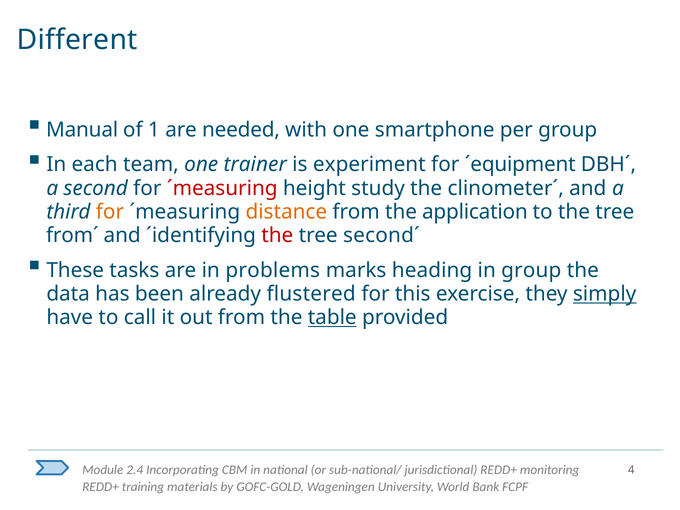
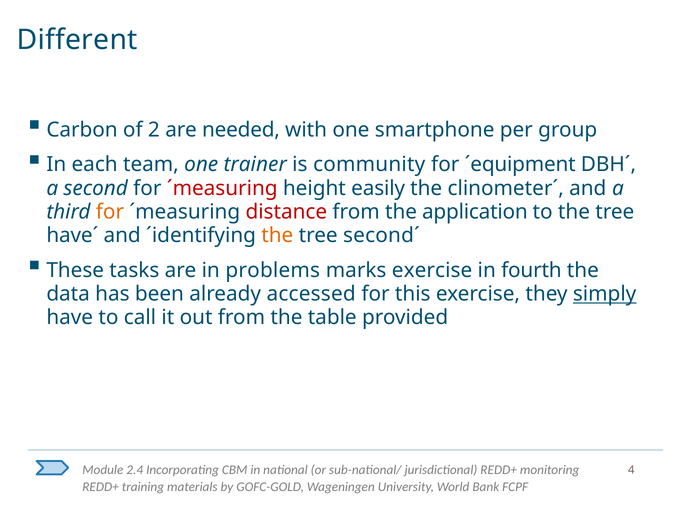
Manual: Manual -> Carbon
1: 1 -> 2
experiment: experiment -> community
study: study -> easily
distance colour: orange -> red
from´: from´ -> have´
the at (277, 235) colour: red -> orange
marks heading: heading -> exercise
in group: group -> fourth
flustered: flustered -> accessed
table underline: present -> none
